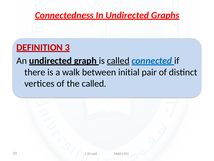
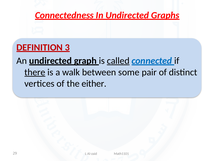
there underline: none -> present
initial: initial -> some
the called: called -> either
